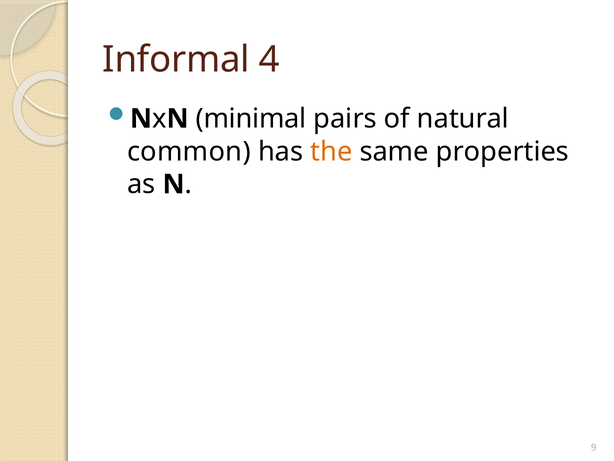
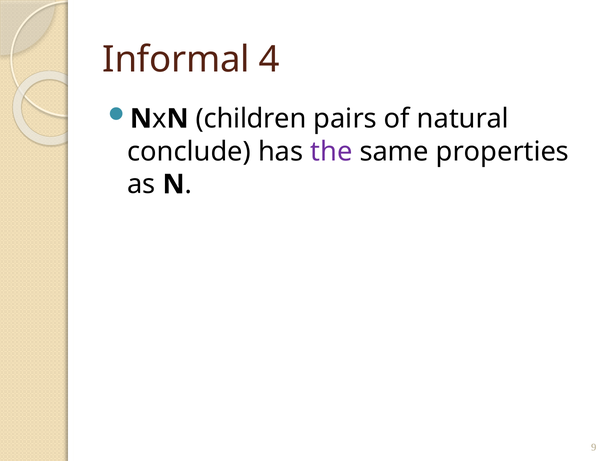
minimal: minimal -> children
common: common -> conclude
the colour: orange -> purple
